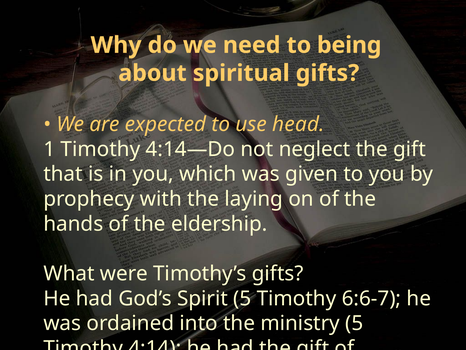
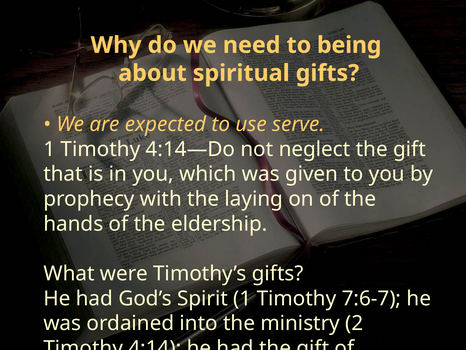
head: head -> serve
Spirit 5: 5 -> 1
6:6-7: 6:6-7 -> 7:6-7
ministry 5: 5 -> 2
